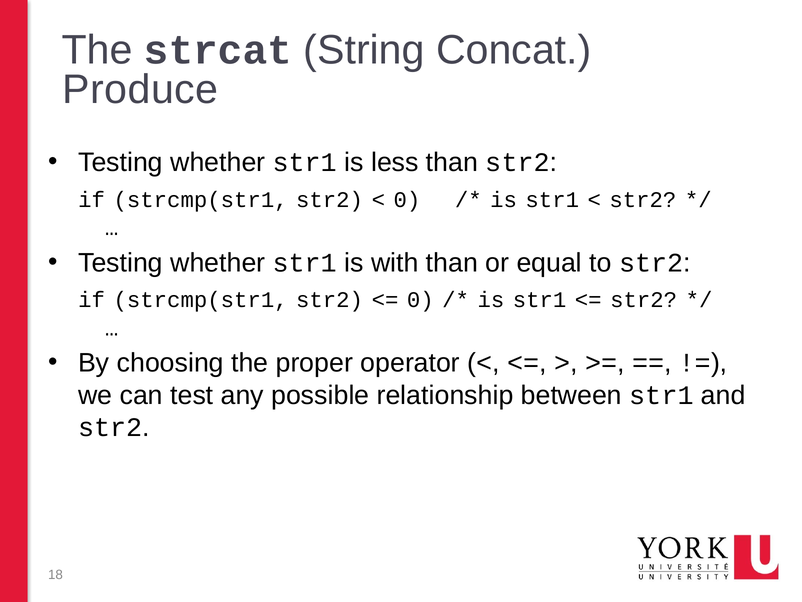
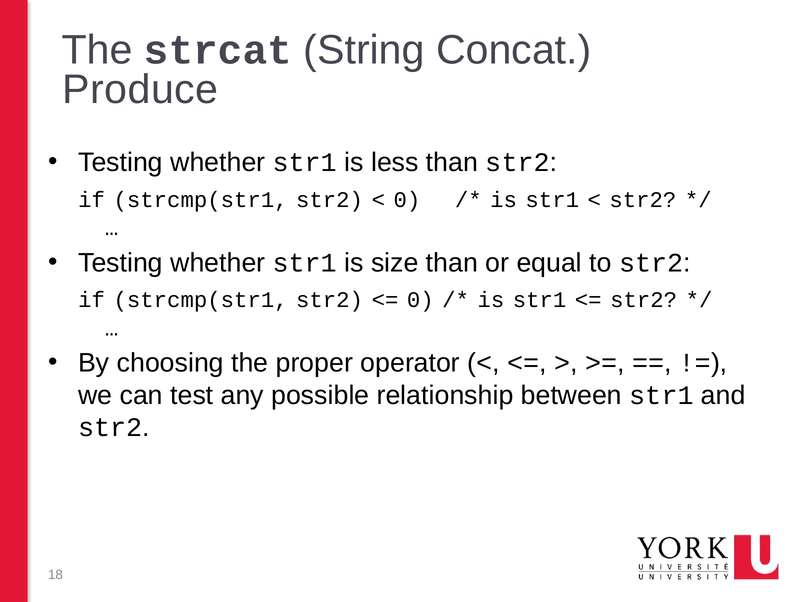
with: with -> size
